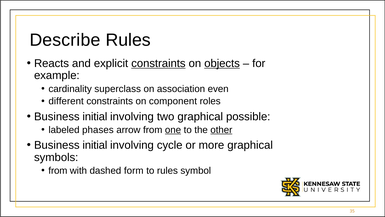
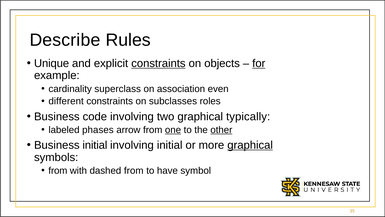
Reacts: Reacts -> Unique
objects underline: present -> none
for underline: none -> present
component: component -> subclasses
initial at (95, 116): initial -> code
possible: possible -> typically
involving cycle: cycle -> initial
graphical at (250, 145) underline: none -> present
dashed form: form -> from
to rules: rules -> have
